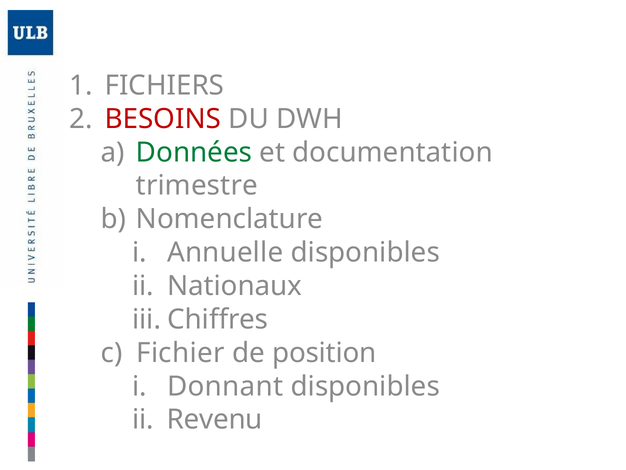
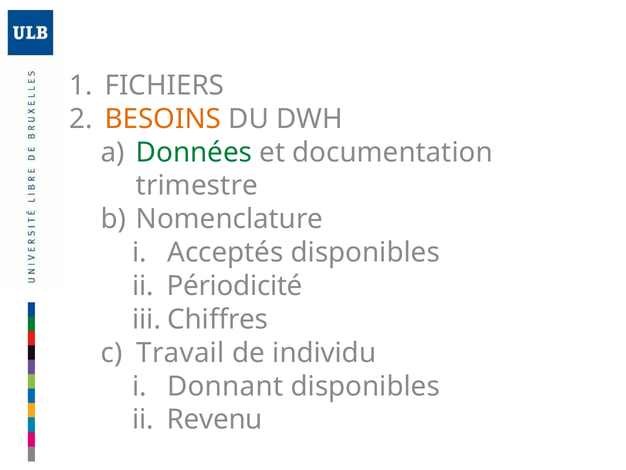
BESOINS colour: red -> orange
Annuelle: Annuelle -> Acceptés
Nationaux: Nationaux -> Périodicité
Fichier: Fichier -> Travail
position: position -> individu
